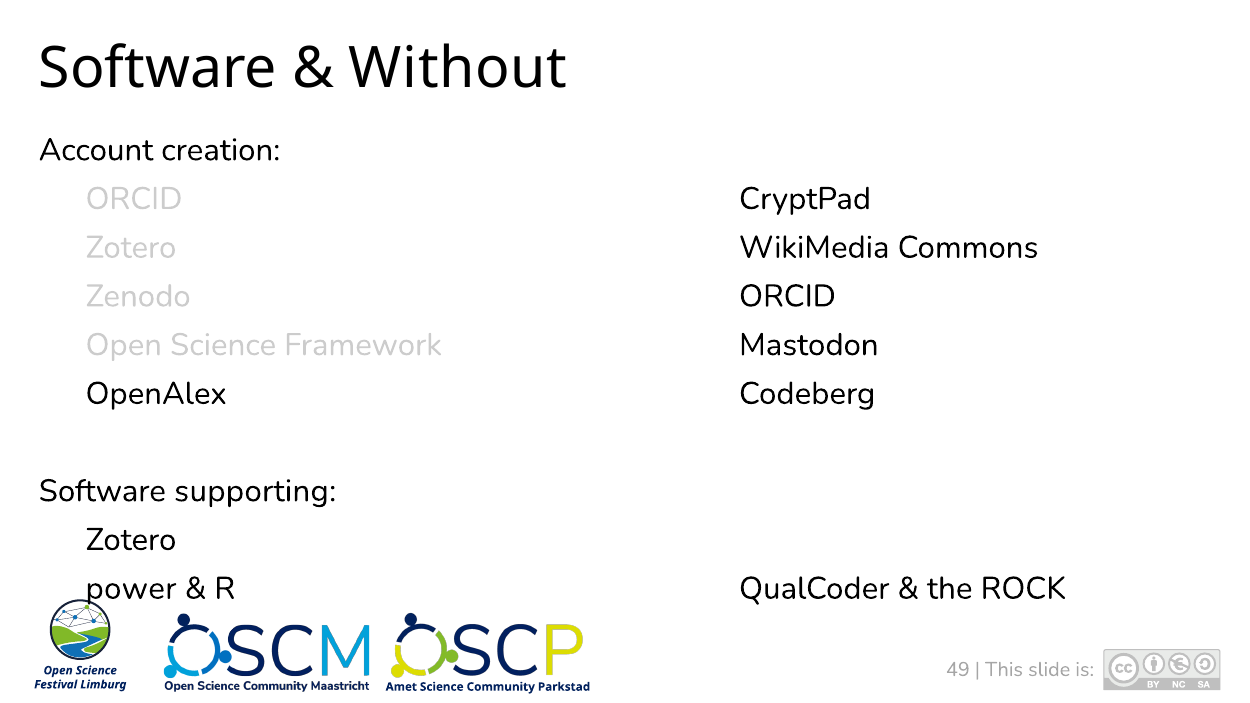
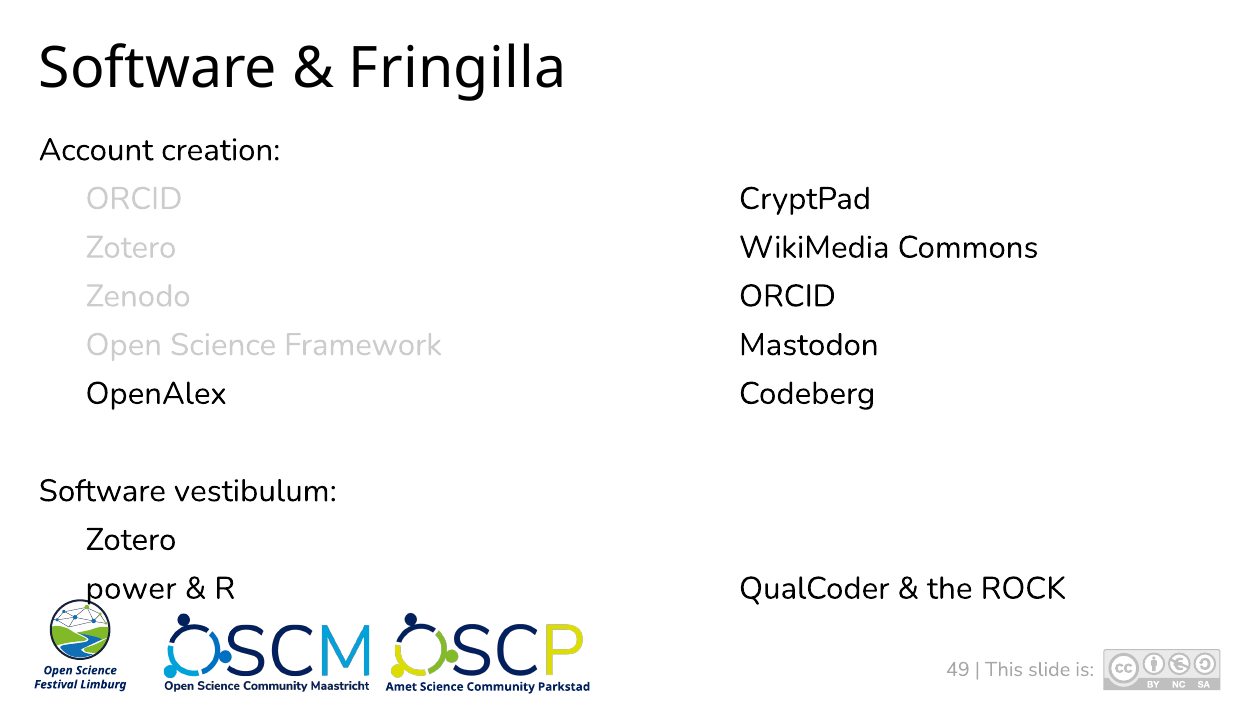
Without: Without -> Fringilla
supporting: supporting -> vestibulum
